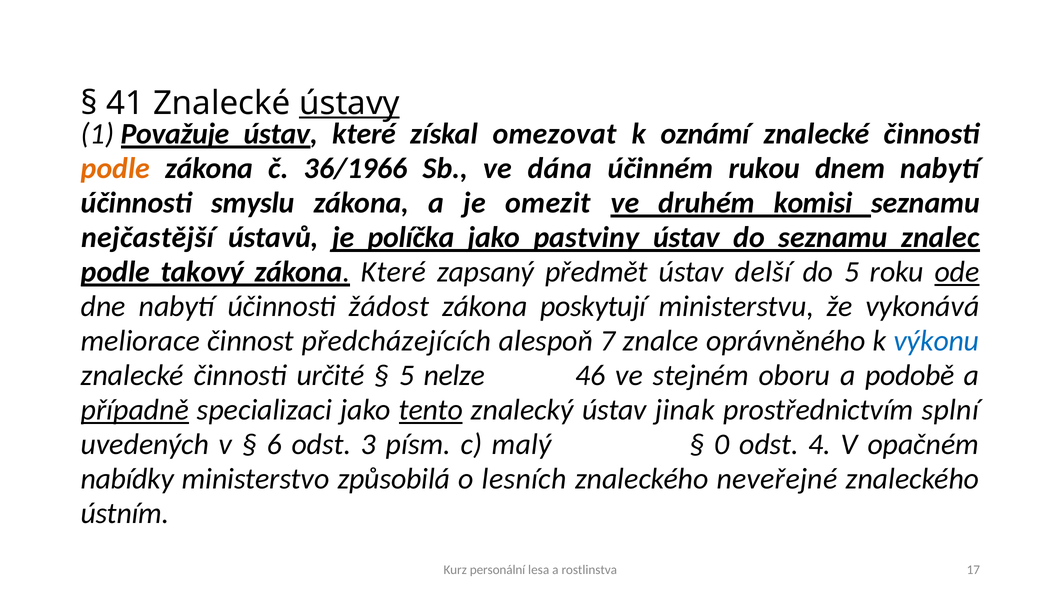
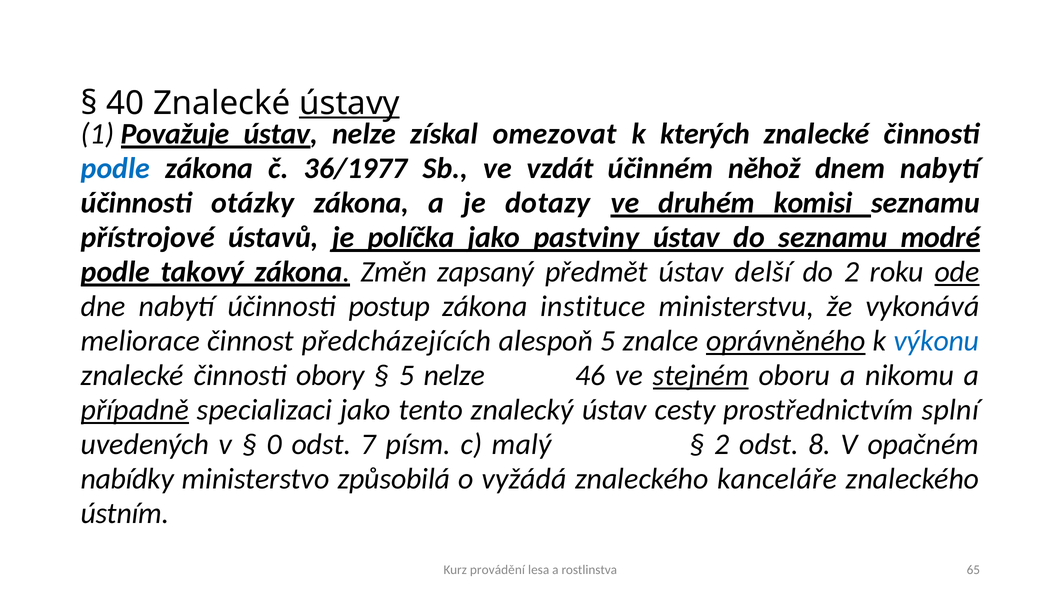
41: 41 -> 40
ústav které: které -> nelze
oznámí: oznámí -> kterých
podle at (115, 169) colour: orange -> blue
36/1966: 36/1966 -> 36/1977
dána: dána -> vzdát
rukou: rukou -> něhož
smyslu: smyslu -> otázky
omezit: omezit -> dotazy
nejčastější: nejčastější -> přístrojové
znalec: znalec -> modré
zákona Které: Které -> Změn
do 5: 5 -> 2
žádost: žádost -> postup
poskytují: poskytují -> instituce
alespoň 7: 7 -> 5
oprávněného underline: none -> present
určité: určité -> obory
stejném underline: none -> present
podobě: podobě -> nikomu
tento underline: present -> none
jinak: jinak -> cesty
6: 6 -> 0
3: 3 -> 7
0 at (722, 444): 0 -> 2
4: 4 -> 8
lesních: lesních -> vyžádá
neveřejné: neveřejné -> kanceláře
personální: personální -> provádění
17: 17 -> 65
